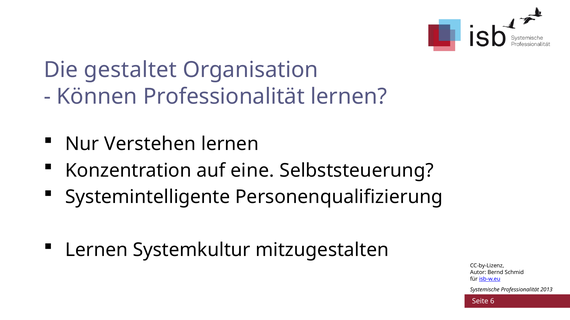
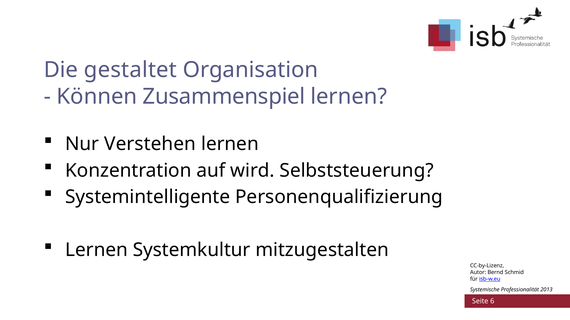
Können Professionalität: Professionalität -> Zusammenspiel
eine: eine -> wird
